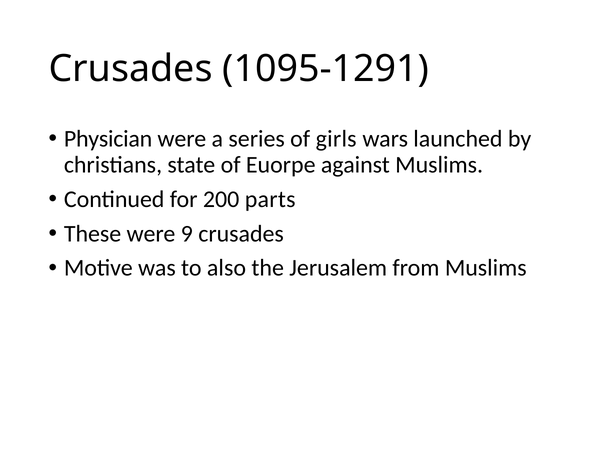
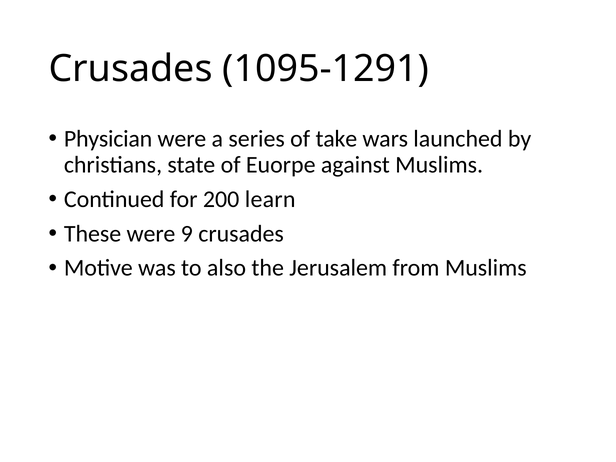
girls: girls -> take
parts: parts -> learn
